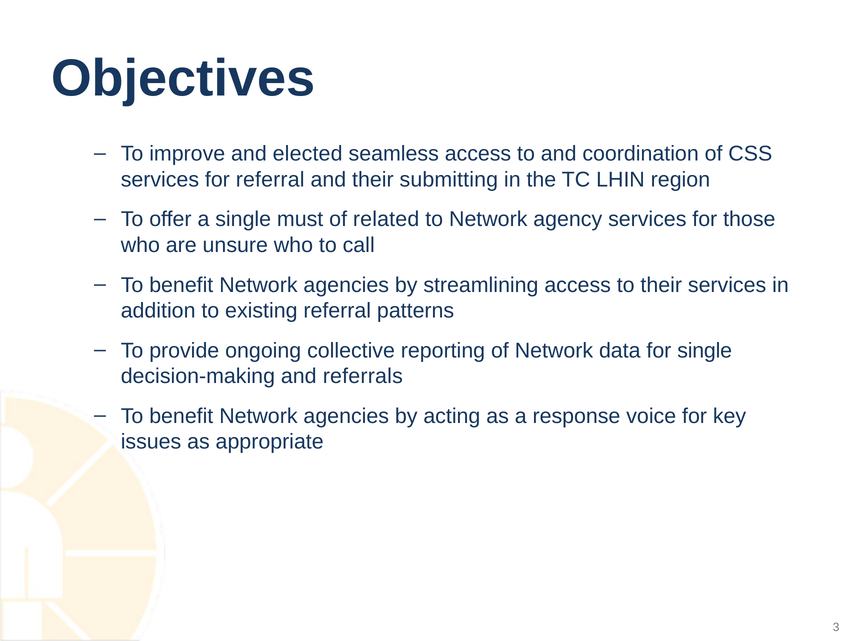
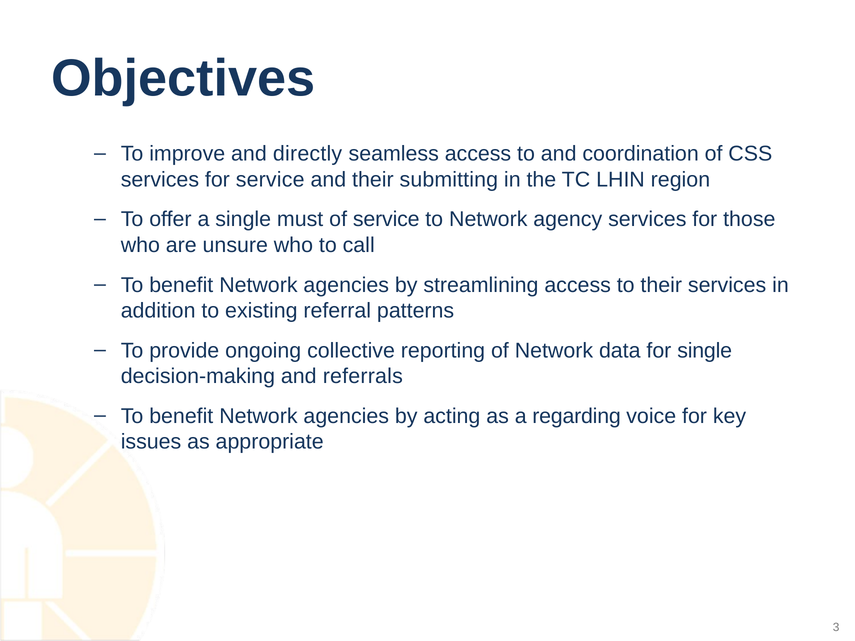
elected: elected -> directly
for referral: referral -> service
of related: related -> service
response: response -> regarding
